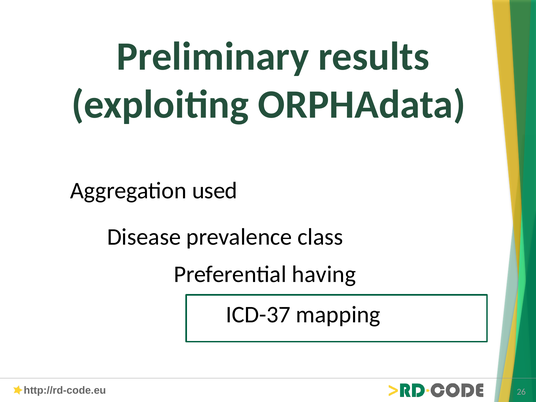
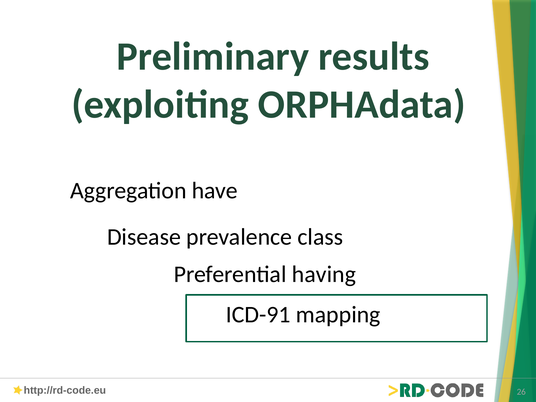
used: used -> have
ICD-37: ICD-37 -> ICD-91
